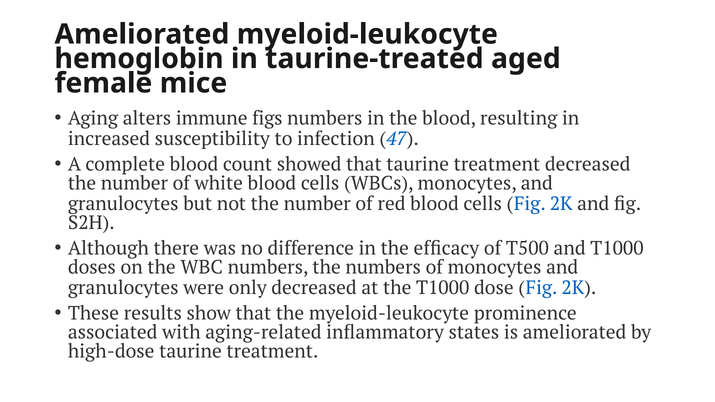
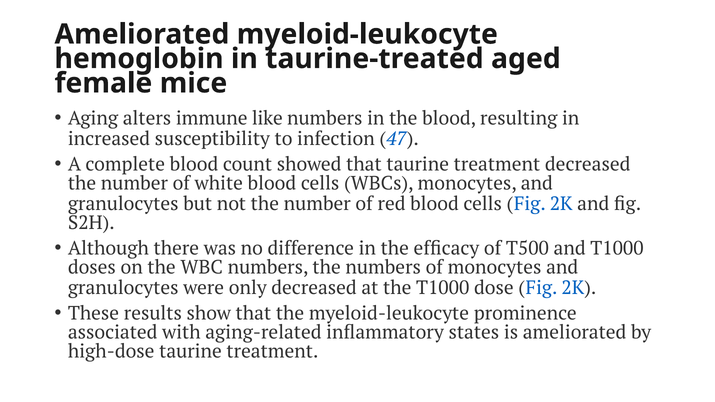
figs: figs -> like
